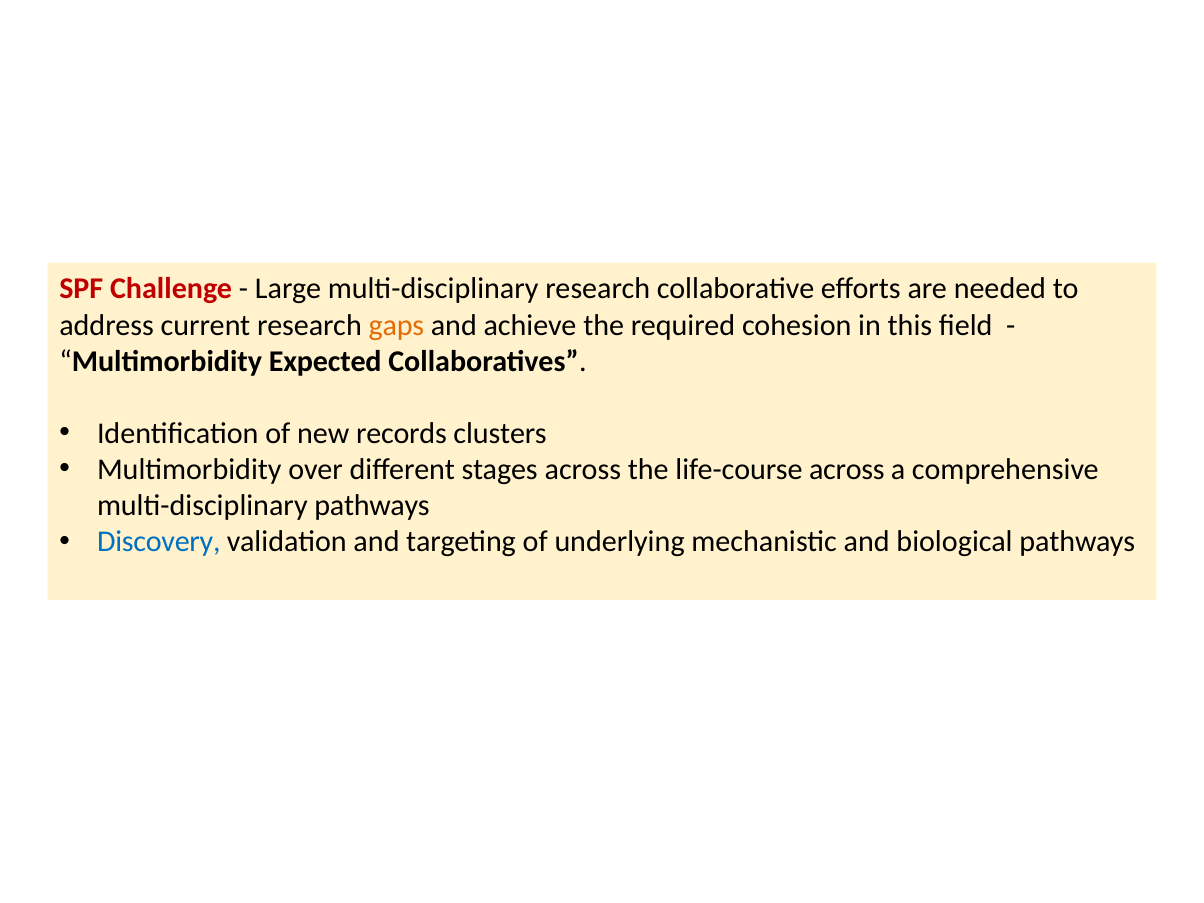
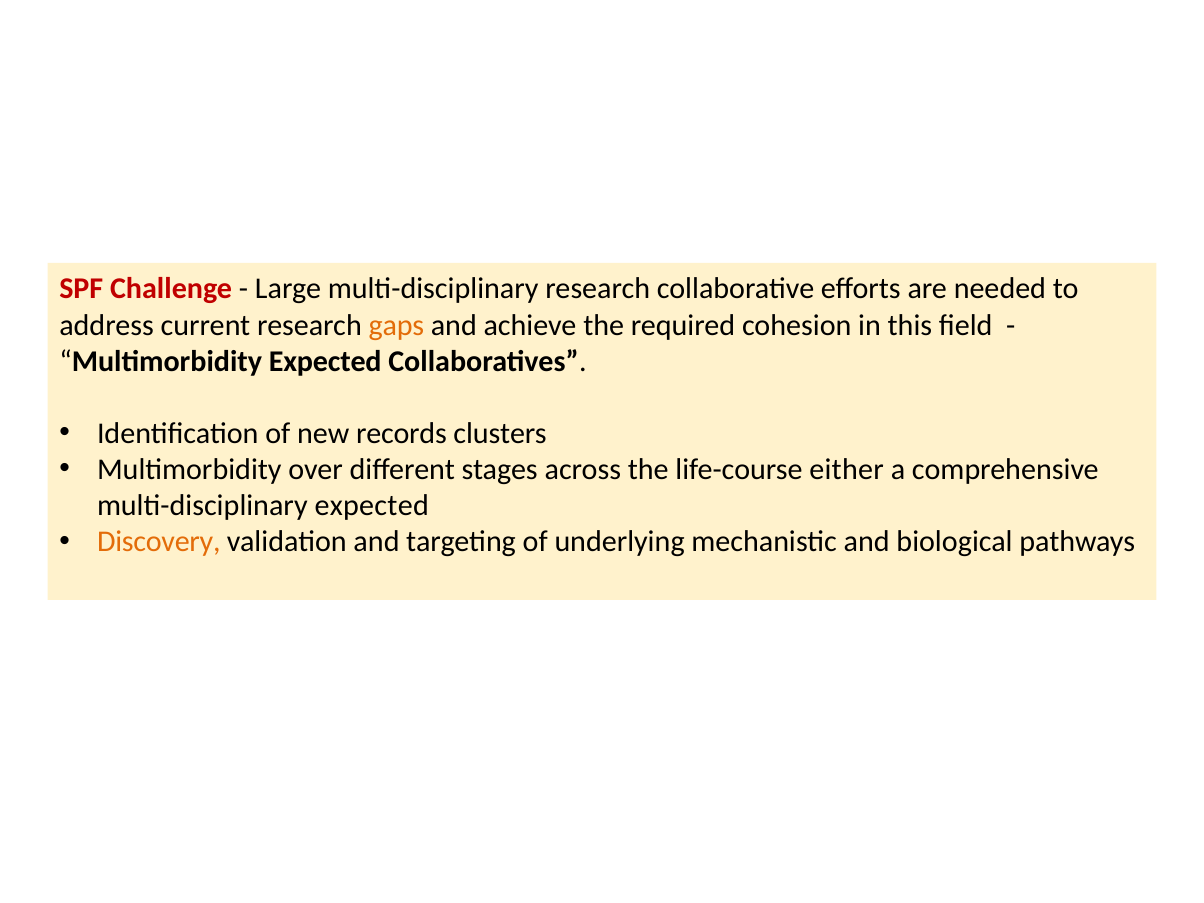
life-course across: across -> either
multi-disciplinary pathways: pathways -> expected
Discovery colour: blue -> orange
